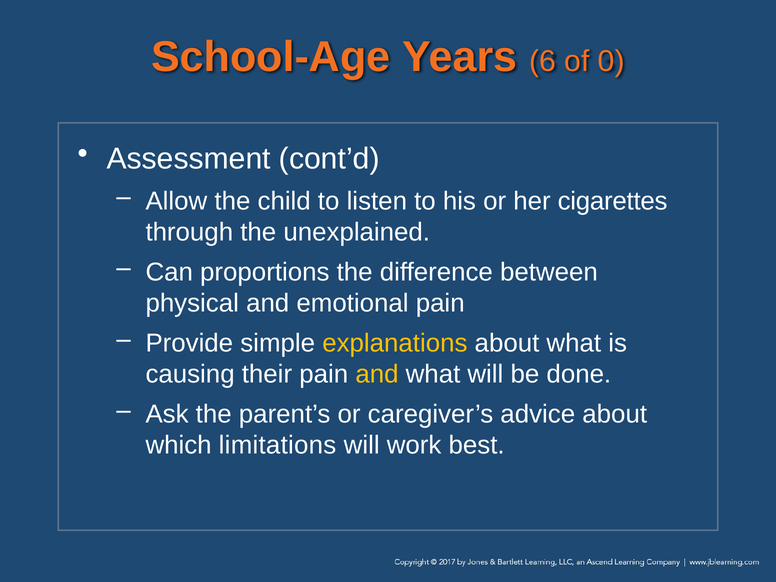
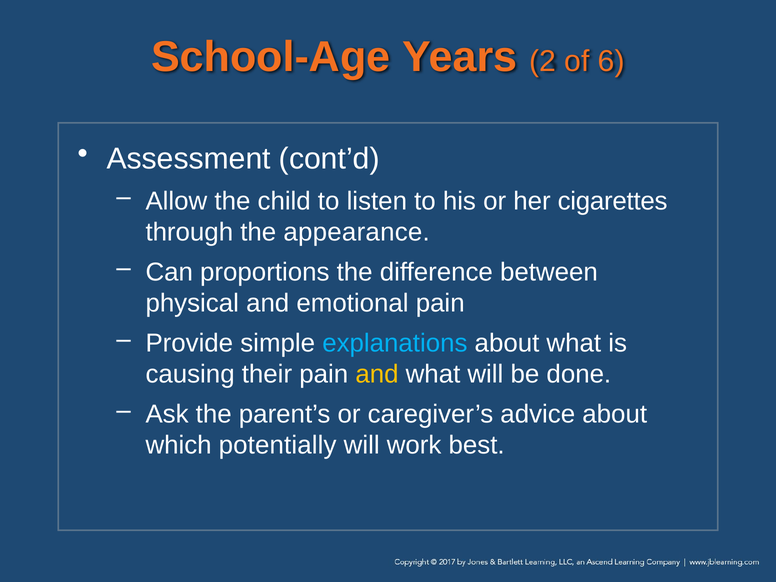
6: 6 -> 2
0: 0 -> 6
unexplained: unexplained -> appearance
explanations colour: yellow -> light blue
limitations: limitations -> potentially
